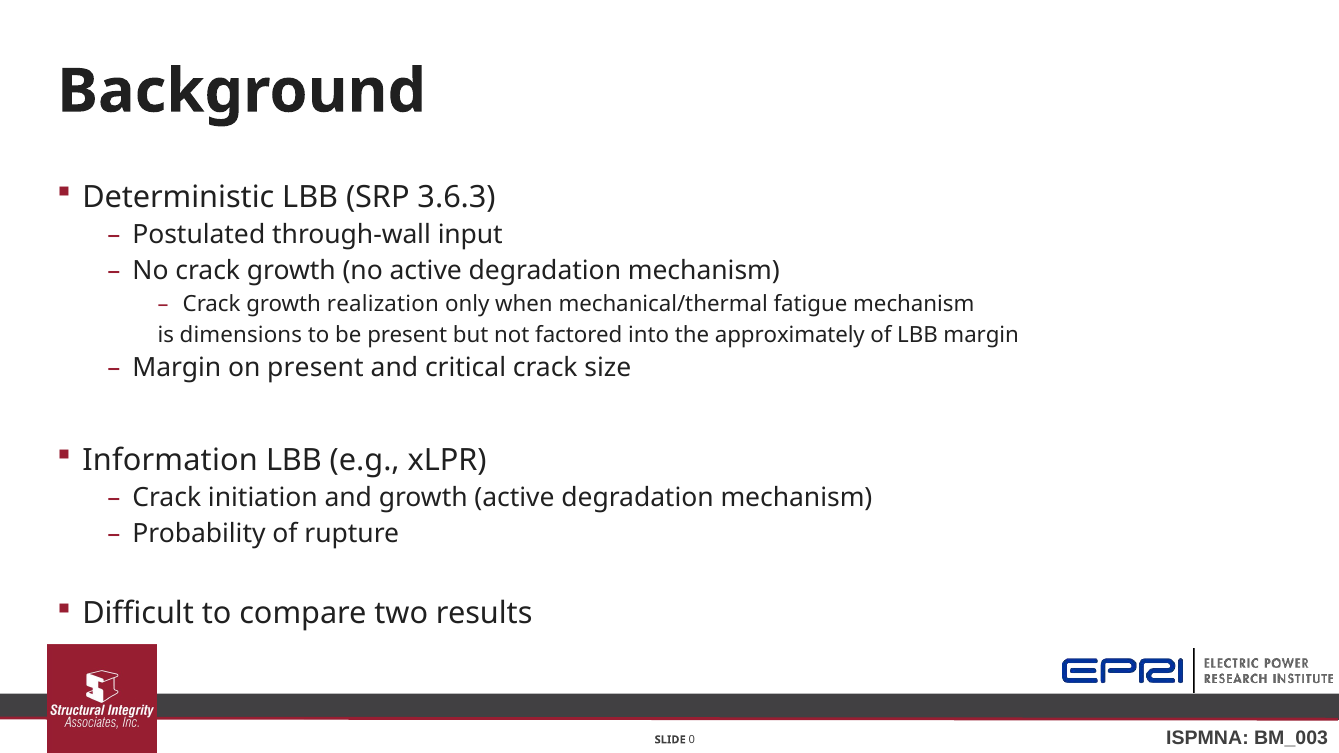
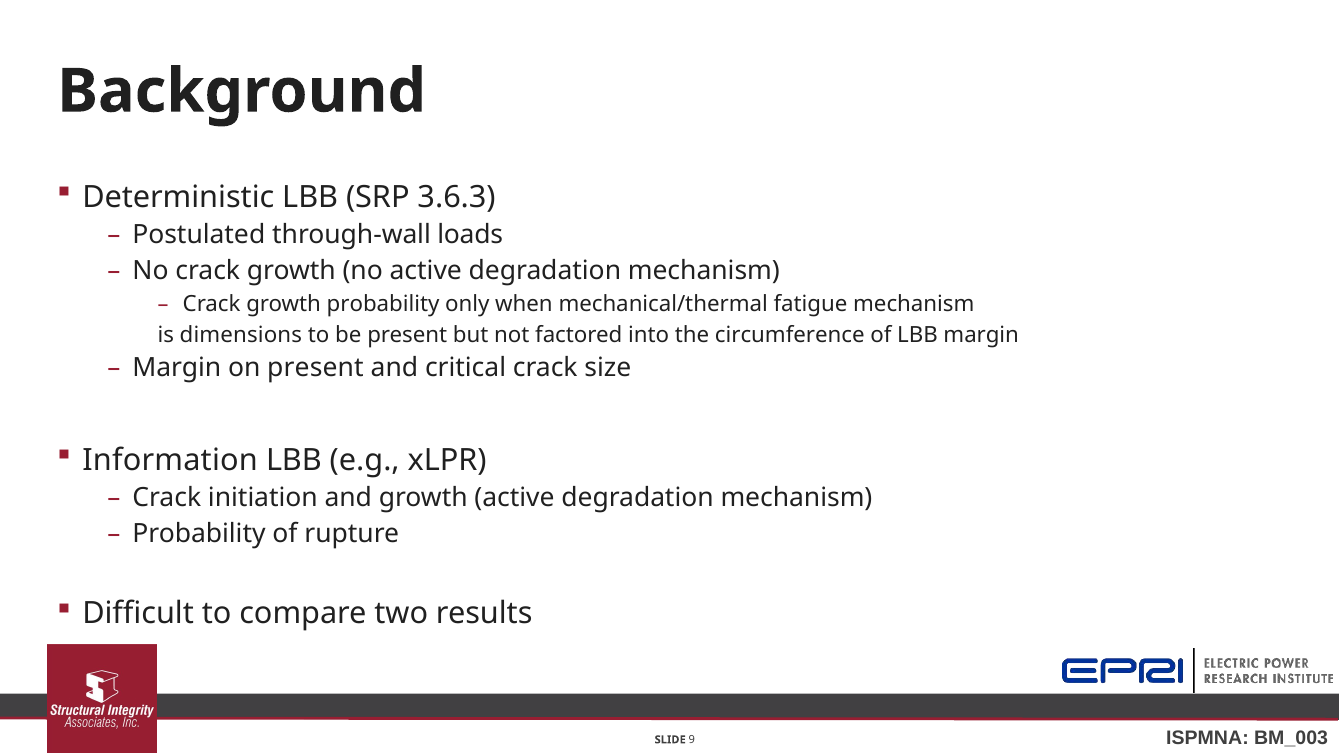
input: input -> loads
growth realization: realization -> probability
approximately: approximately -> circumference
0: 0 -> 9
